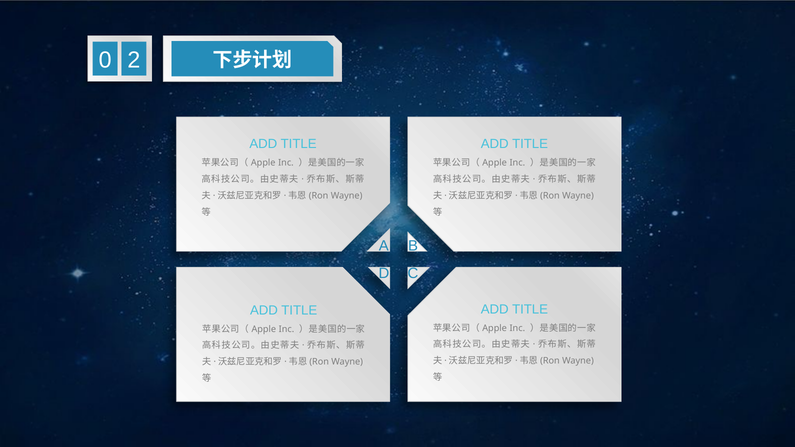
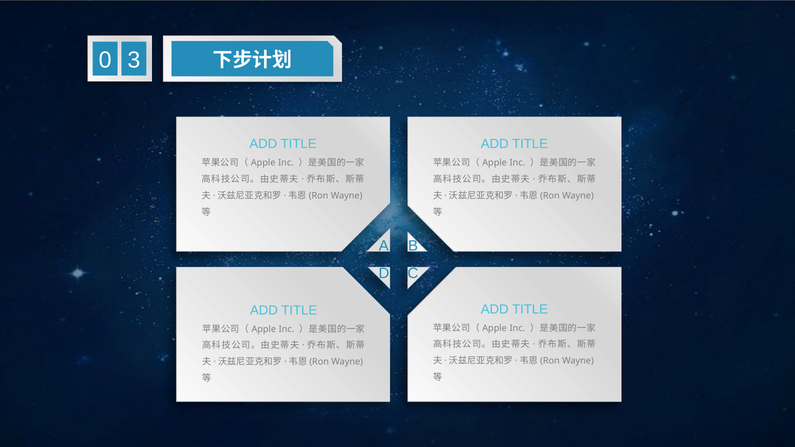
2: 2 -> 3
